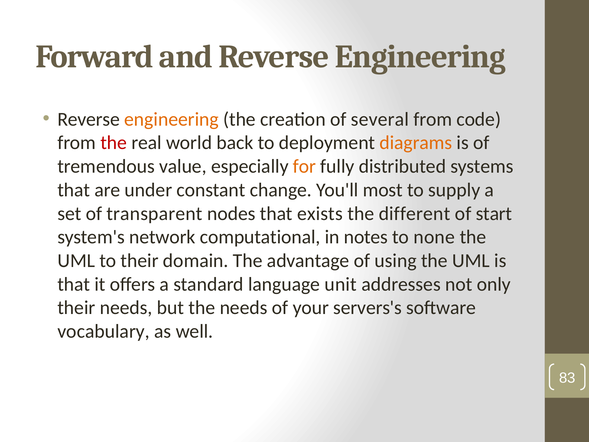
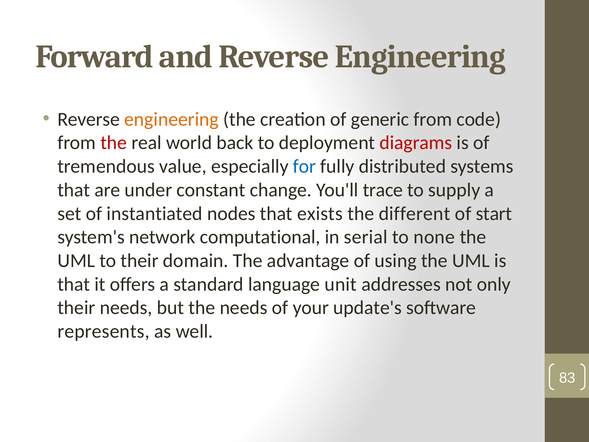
several: several -> generic
diagrams colour: orange -> red
for colour: orange -> blue
most: most -> trace
transparent: transparent -> instantiated
notes: notes -> serial
servers's: servers's -> update's
vocabulary: vocabulary -> represents
